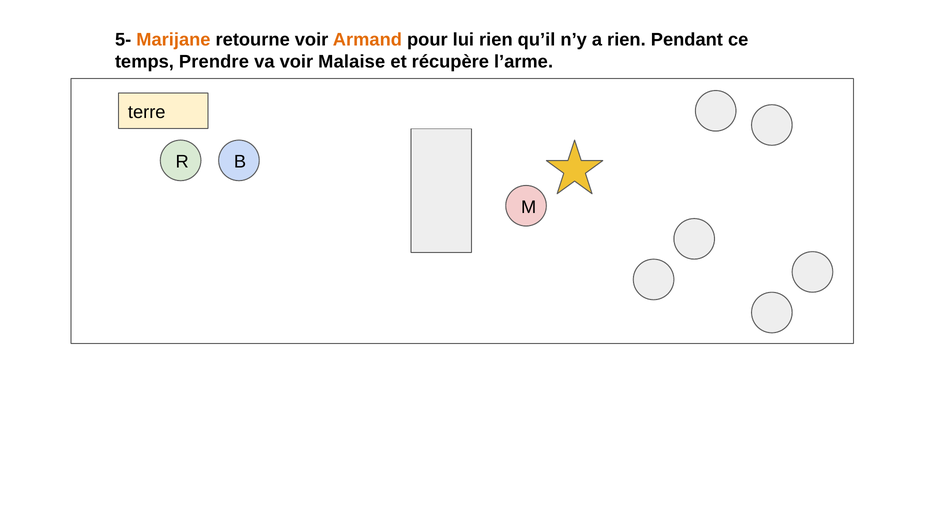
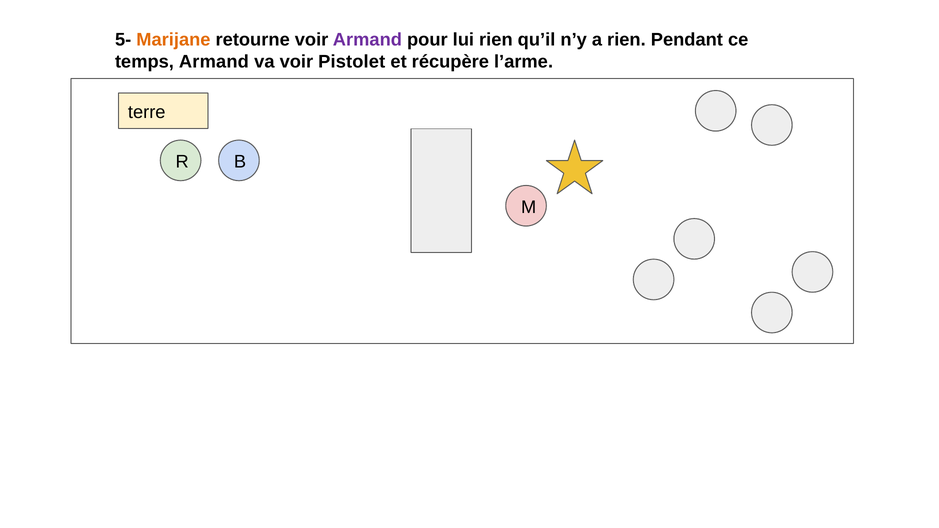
Armand at (367, 40) colour: orange -> purple
temps Prendre: Prendre -> Armand
Malaise: Malaise -> Pistolet
